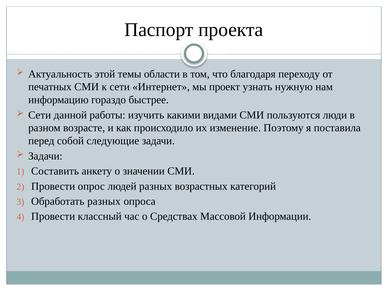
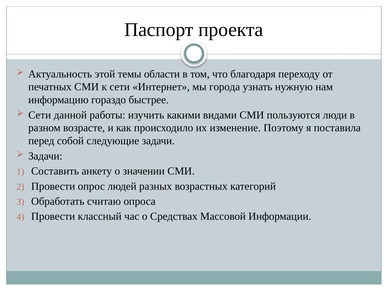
проект: проект -> города
Обработать разных: разных -> считаю
